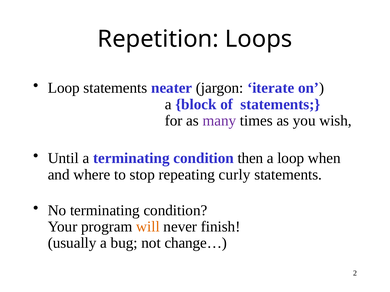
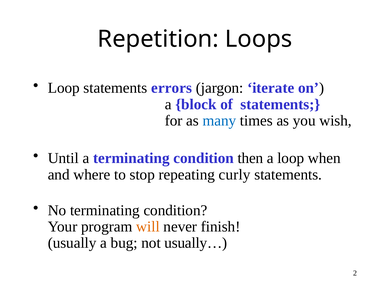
neater: neater -> errors
many colour: purple -> blue
change…: change… -> usually…
